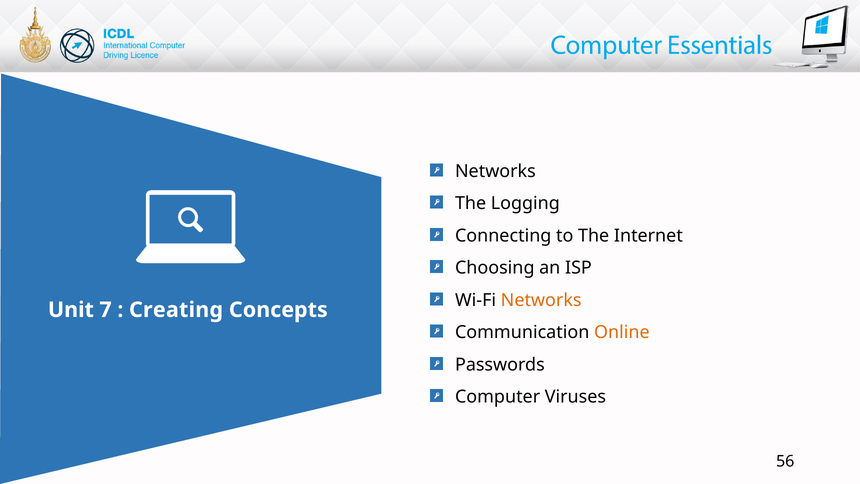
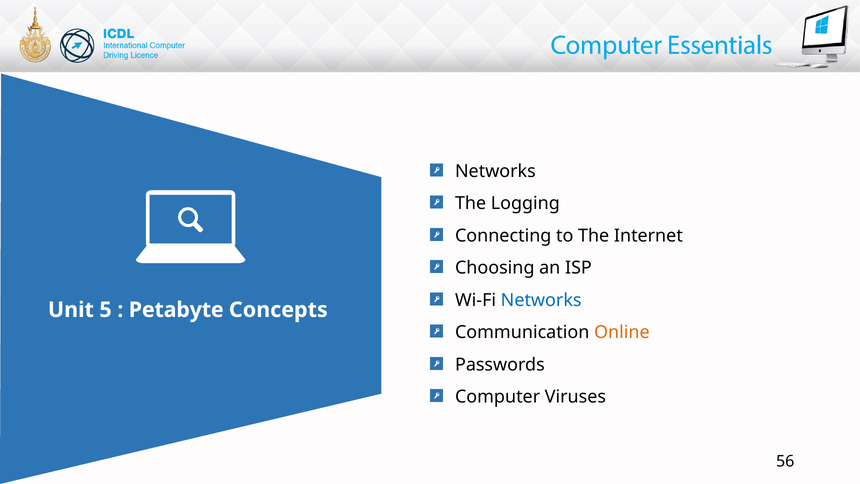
Networks at (541, 300) colour: orange -> blue
7: 7 -> 5
Creating: Creating -> Petabyte
